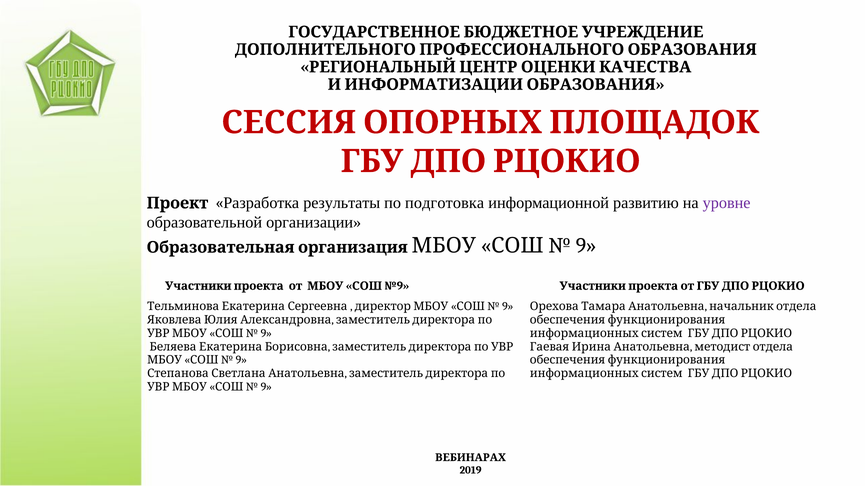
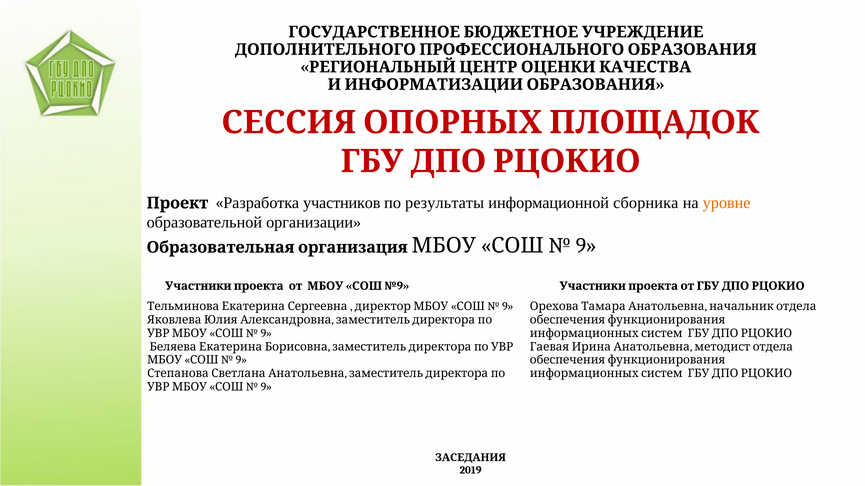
результаты: результаты -> участников
подготовка: подготовка -> результаты
развитию: развитию -> сборника
уровне colour: purple -> orange
ВЕБИНАРАХ: ВЕБИНАРАХ -> ЗАСЕДАНИЯ
